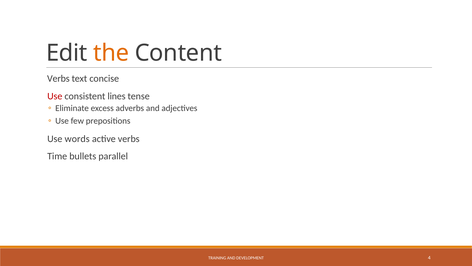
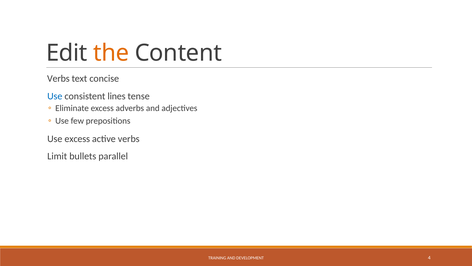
Use at (55, 96) colour: red -> blue
Use words: words -> excess
Time: Time -> Limit
